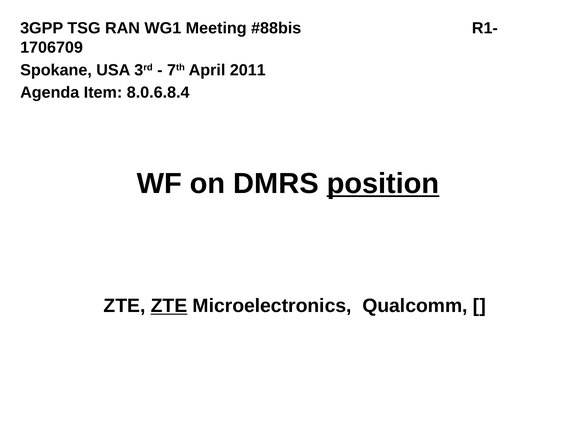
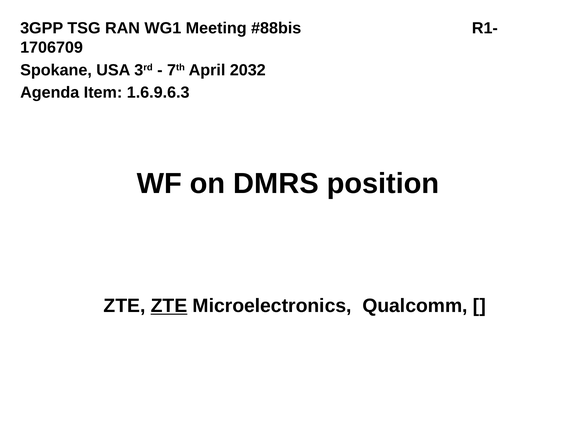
2011: 2011 -> 2032
8.0.6.8.4: 8.0.6.8.4 -> 1.6.9.6.3
position underline: present -> none
